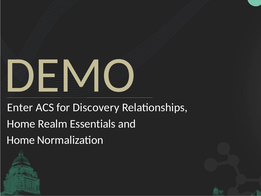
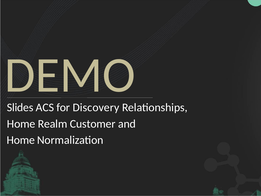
Enter: Enter -> Slides
Essentials: Essentials -> Customer
